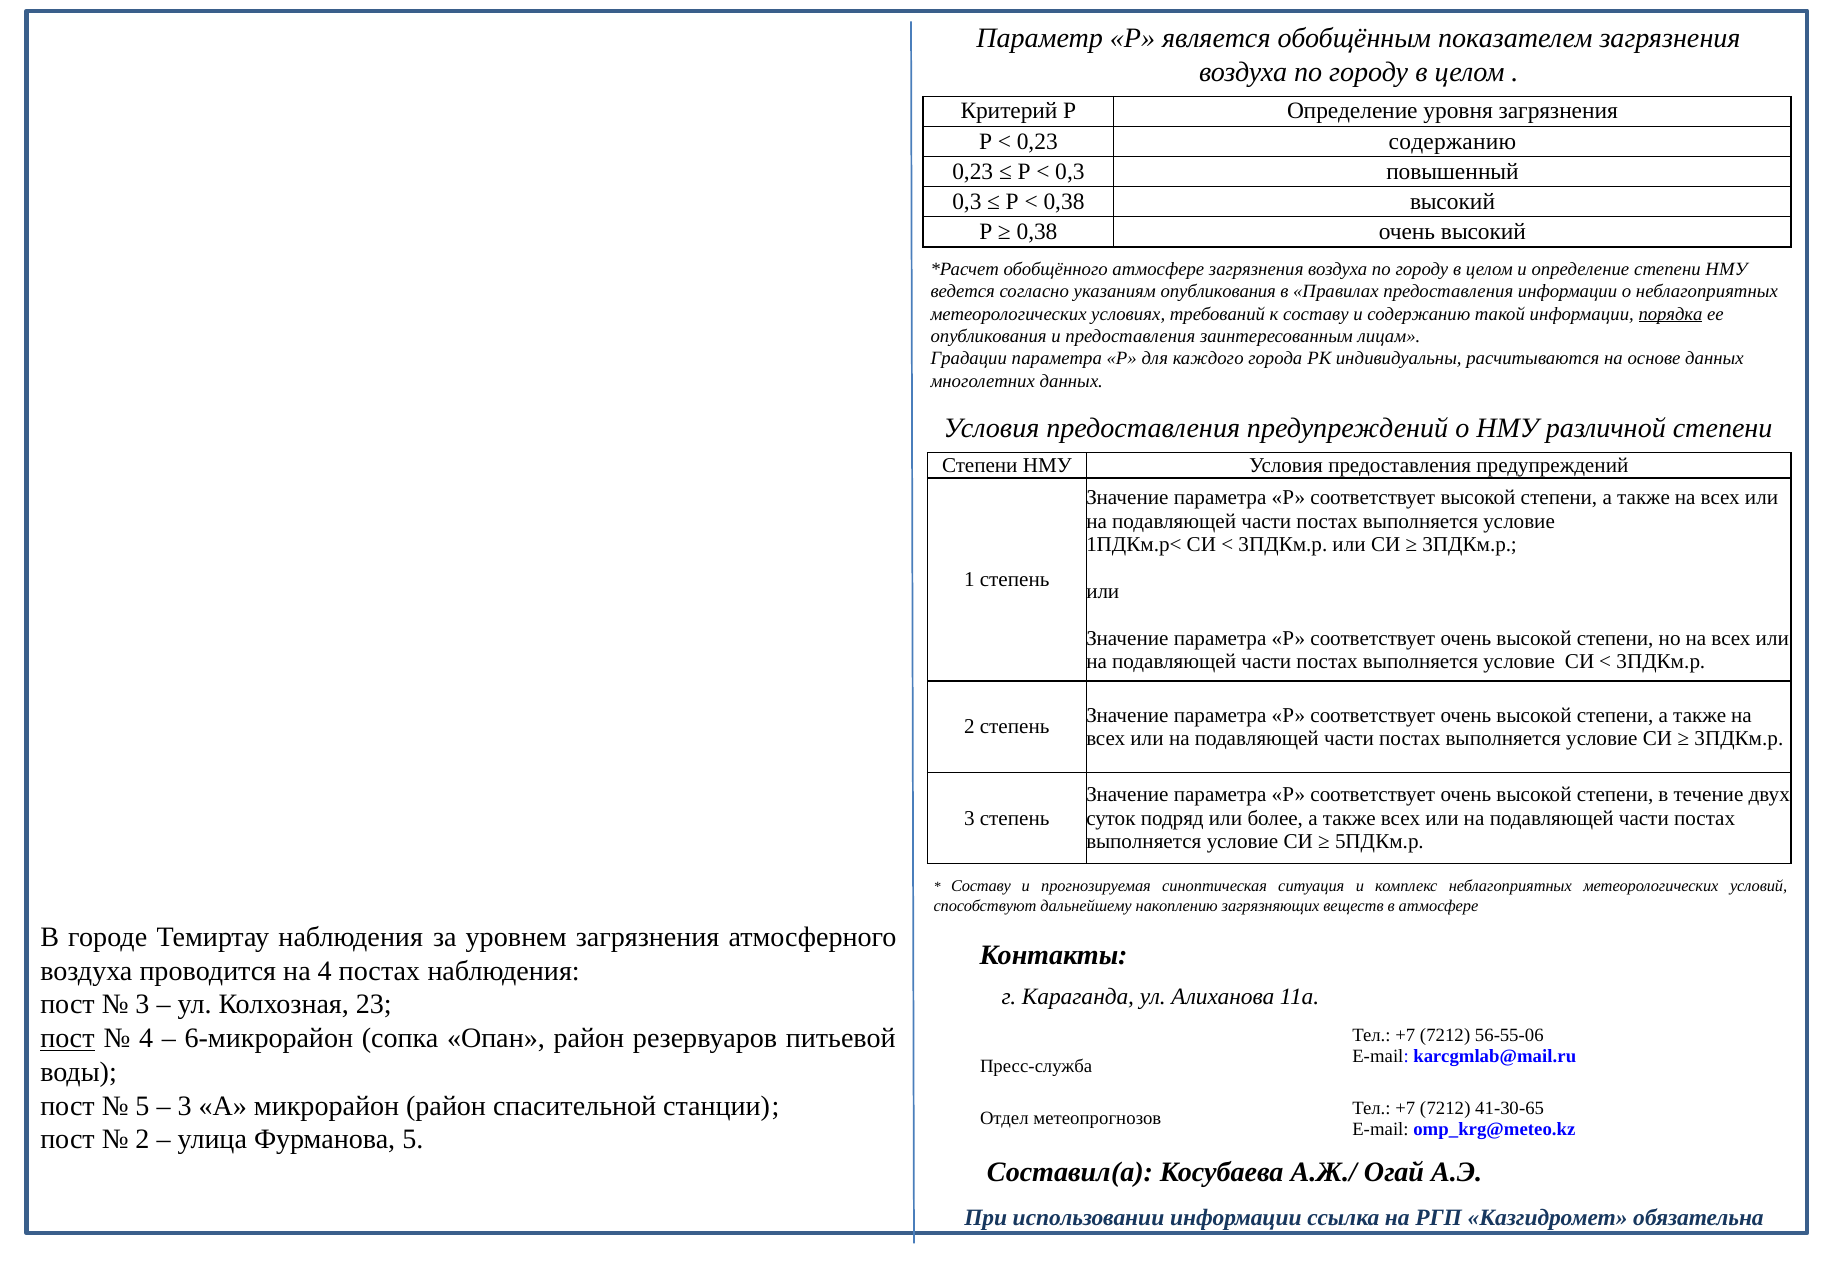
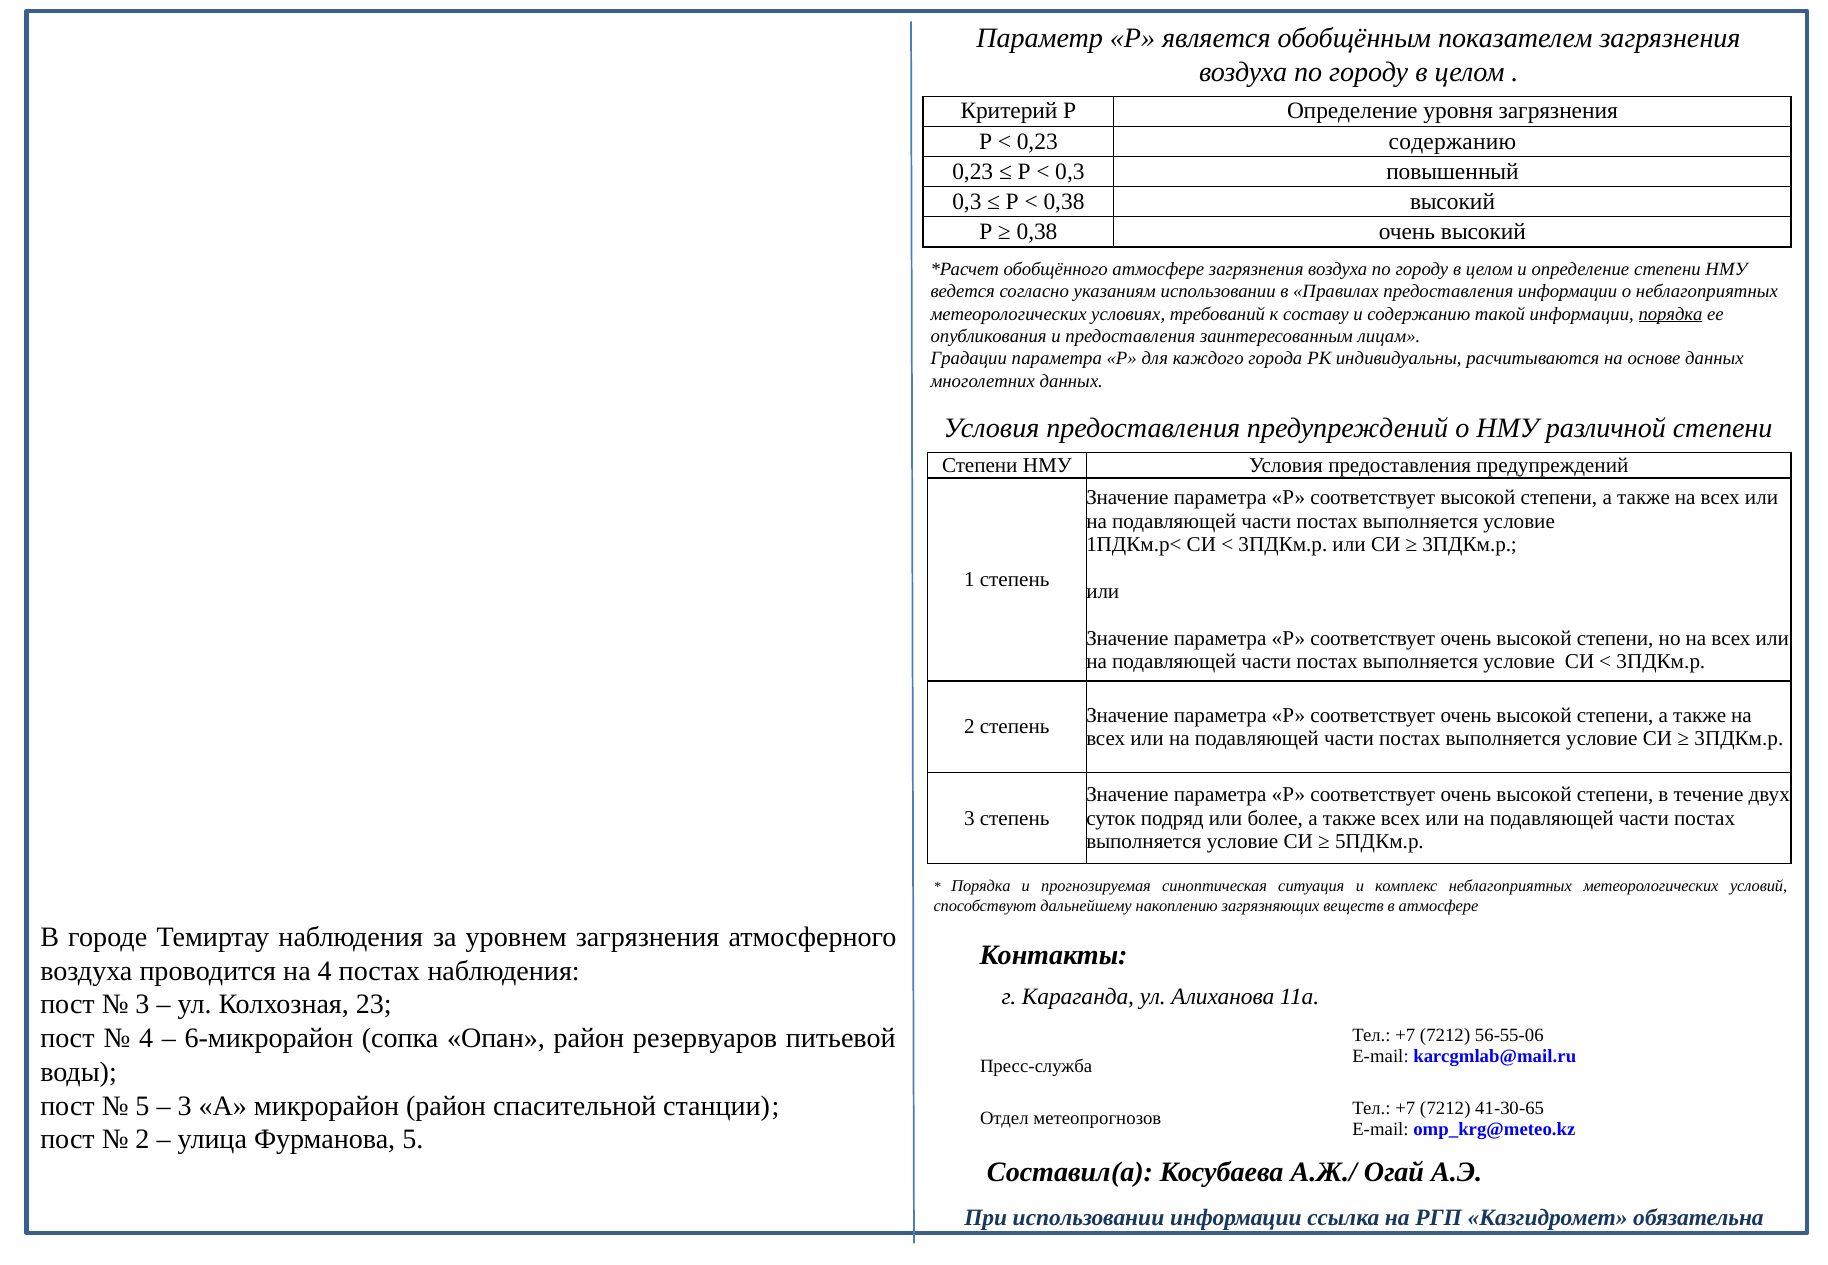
указаниям опубликования: опубликования -> использовании
Составу at (981, 886): Составу -> Порядка
пост at (67, 1039) underline: present -> none
